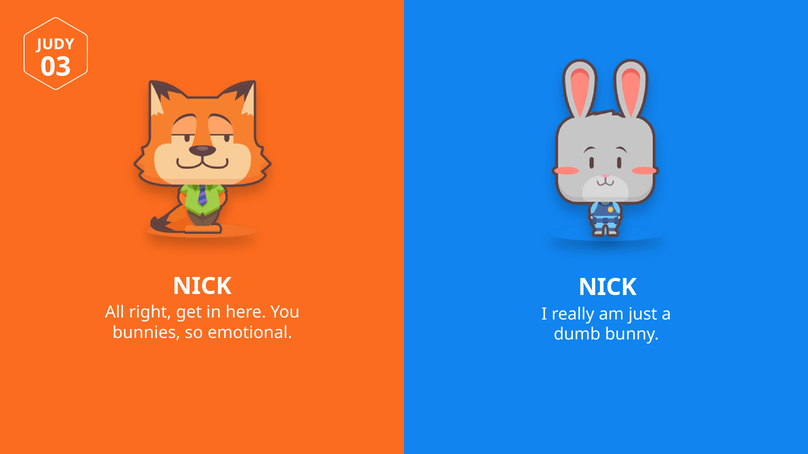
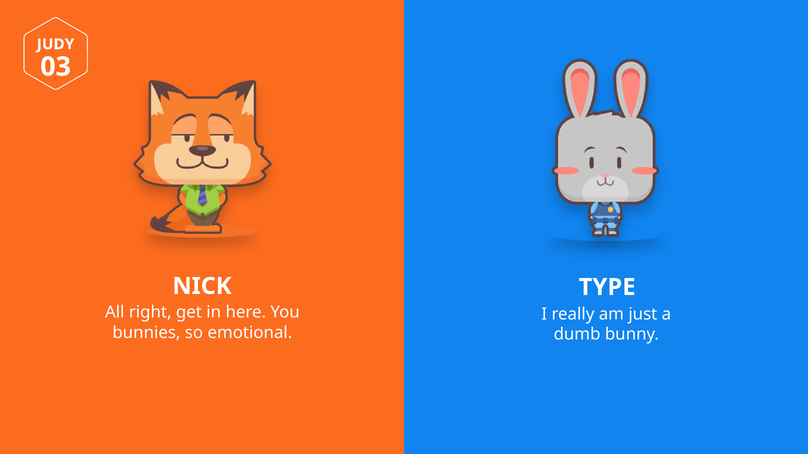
NICK at (607, 287): NICK -> TYPE
